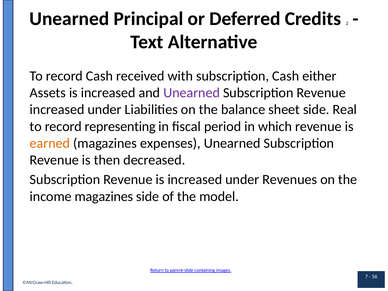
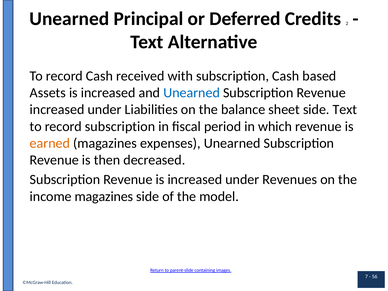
either: either -> based
Unearned at (192, 93) colour: purple -> blue
side Real: Real -> Text
record representing: representing -> subscription
